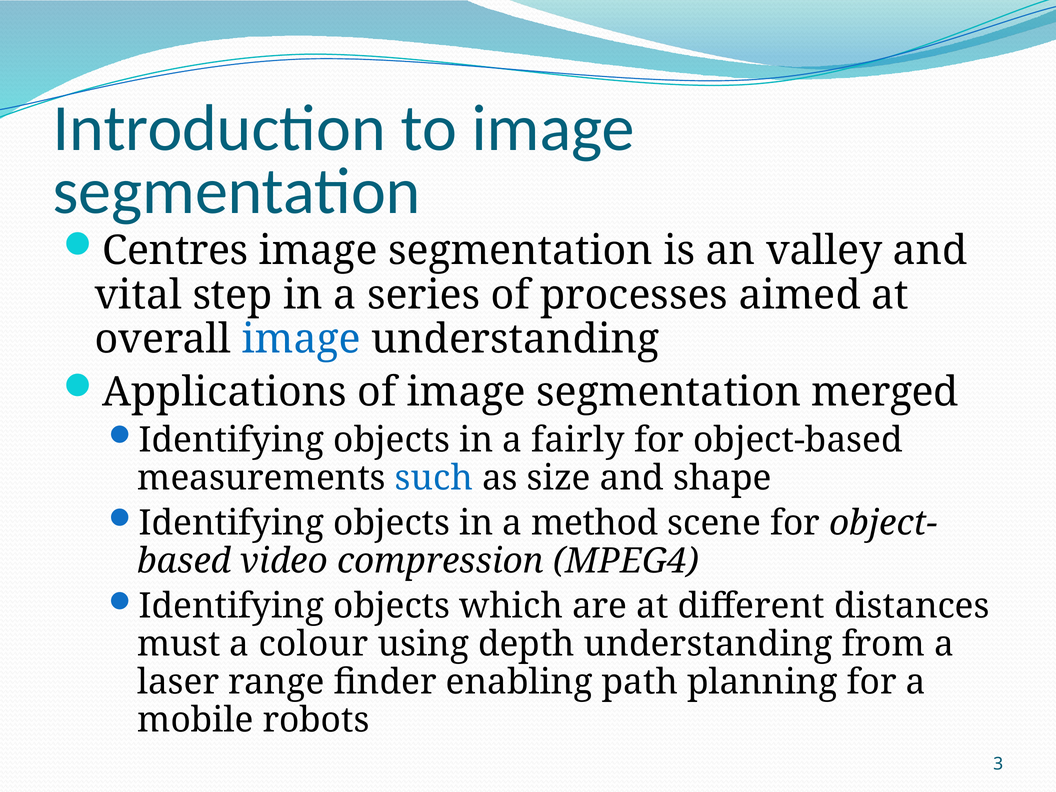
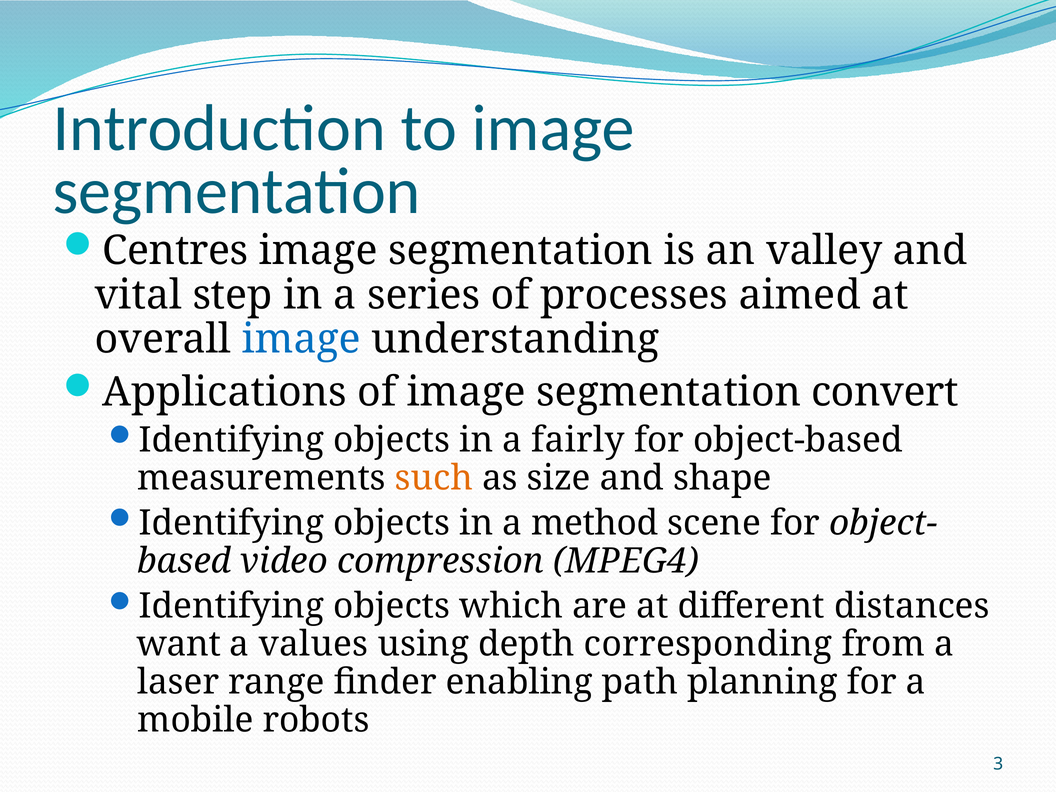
merged: merged -> convert
such colour: blue -> orange
must: must -> want
colour: colour -> values
depth understanding: understanding -> corresponding
